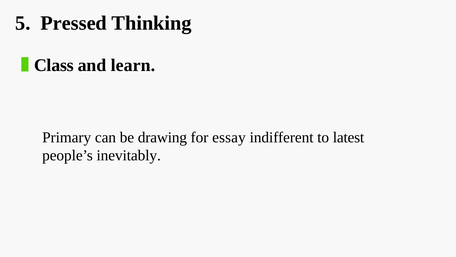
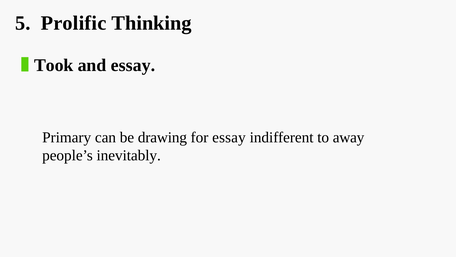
Pressed: Pressed -> Prolific
Class: Class -> Took
and learn: learn -> essay
latest: latest -> away
